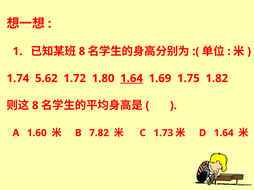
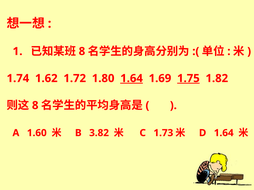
5.62: 5.62 -> 1.62
1.75 underline: none -> present
7.82: 7.82 -> 3.82
